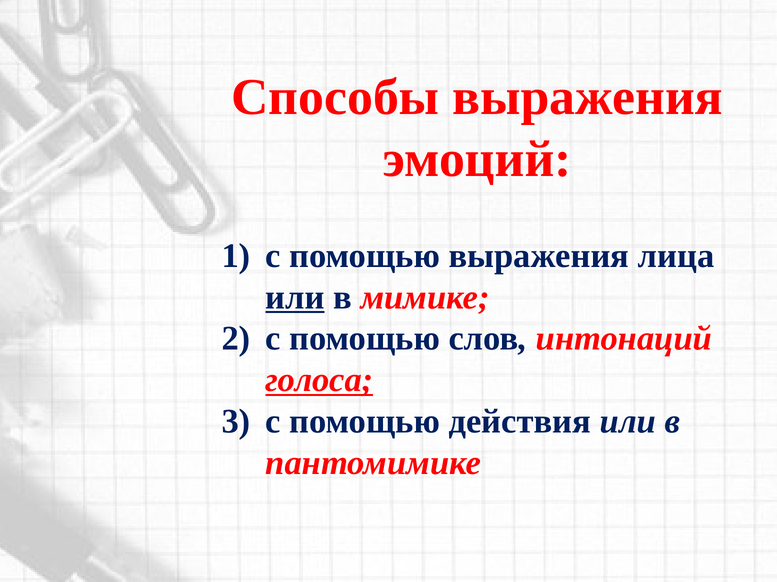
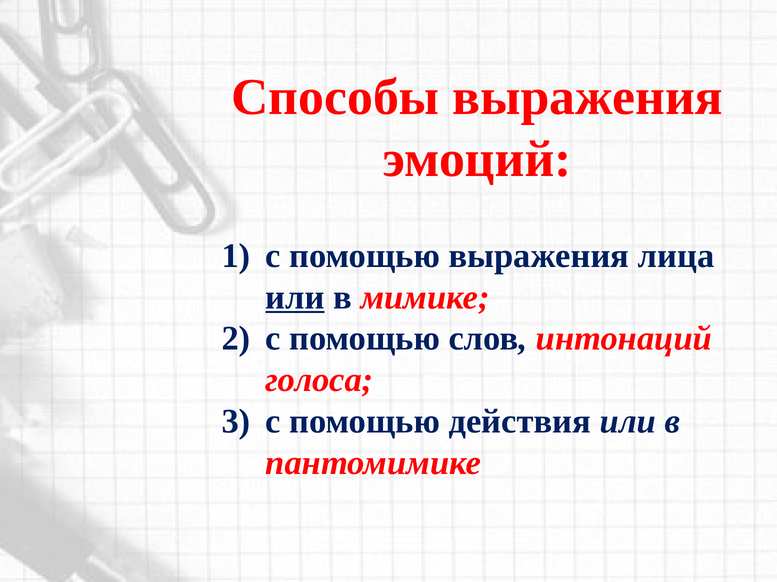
голоса underline: present -> none
